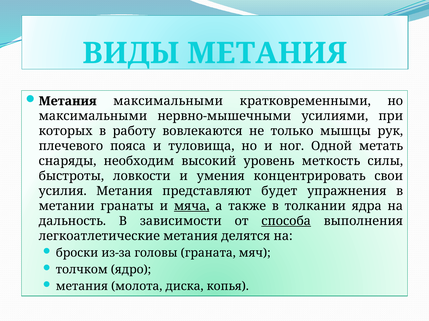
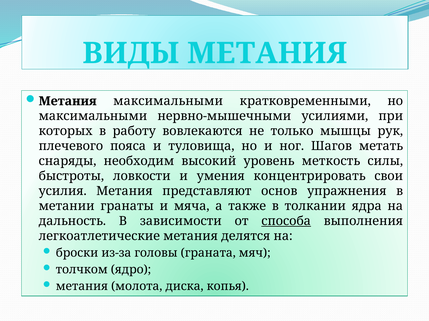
Одной: Одной -> Шагов
будет: будет -> основ
мяча underline: present -> none
